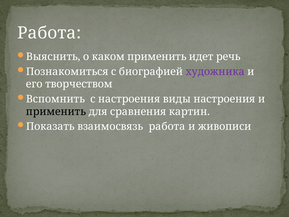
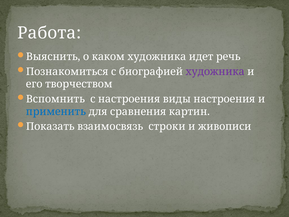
каком применить: применить -> художника
применить at (56, 111) colour: black -> blue
взаимосвязь работа: работа -> строки
